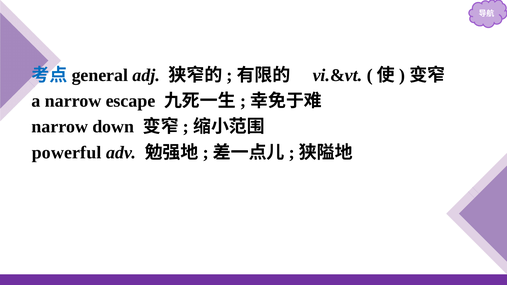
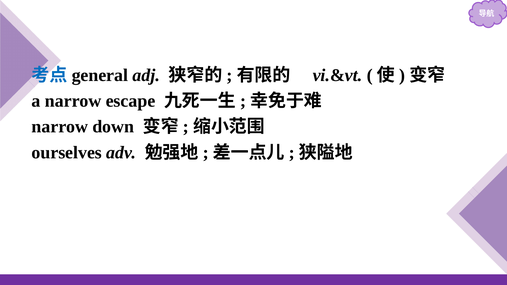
powerful: powerful -> ourselves
